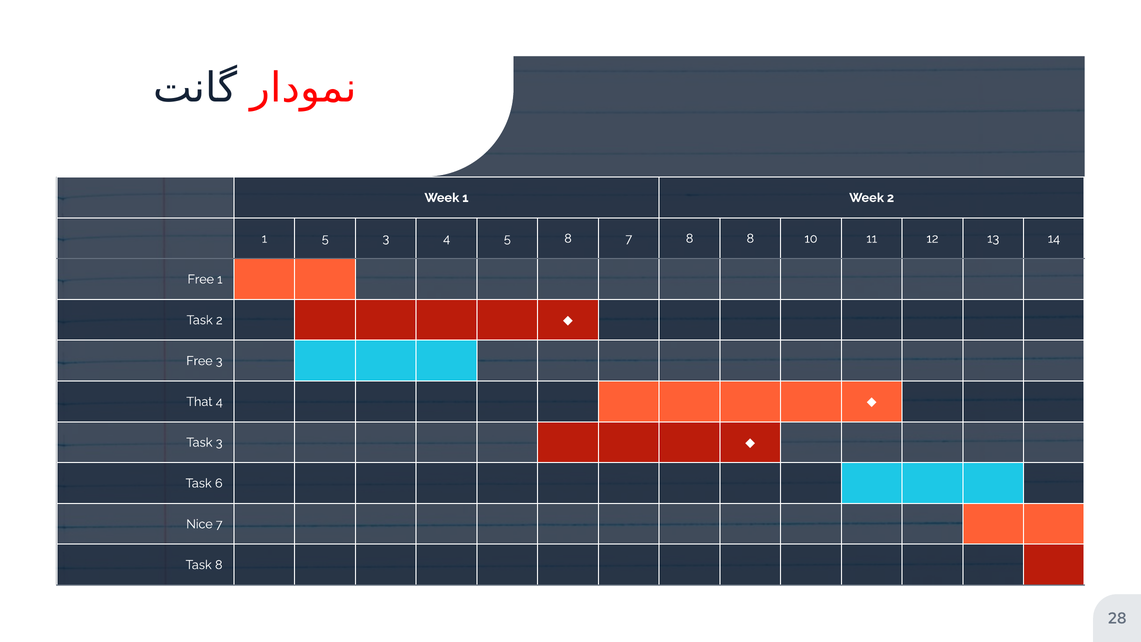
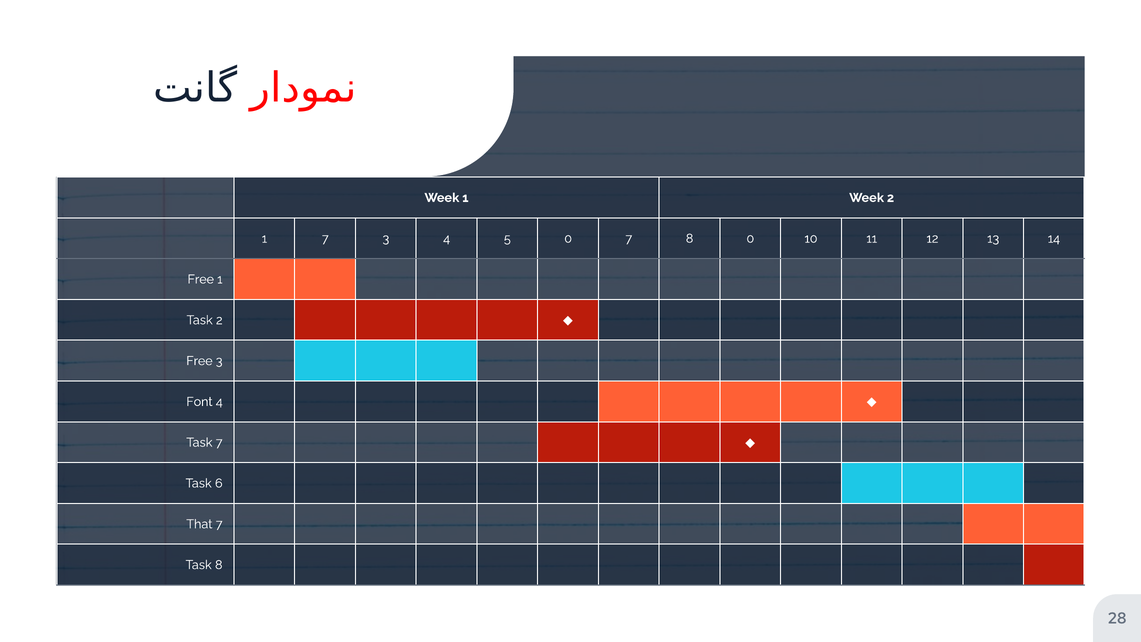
1 5: 5 -> 7
5 8: 8 -> 0
8 8: 8 -> 0
That: That -> Font
Task 3: 3 -> 7
Nice: Nice -> That
